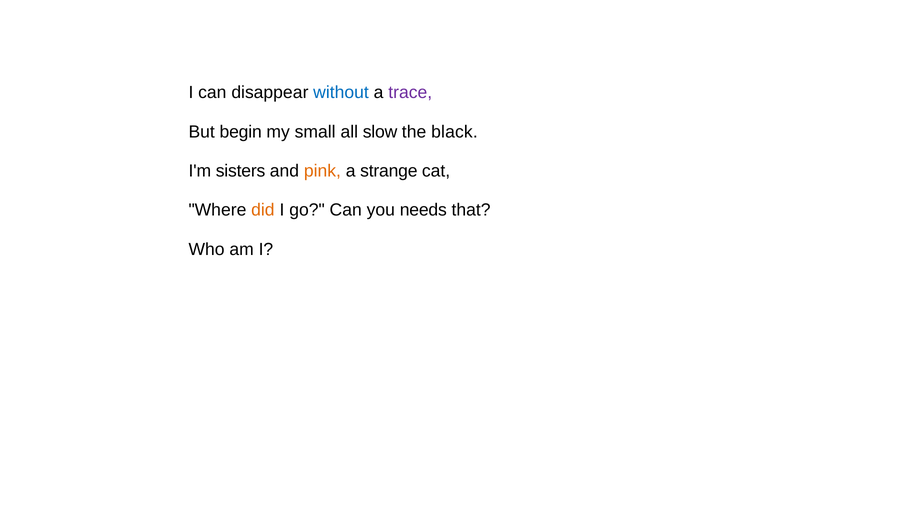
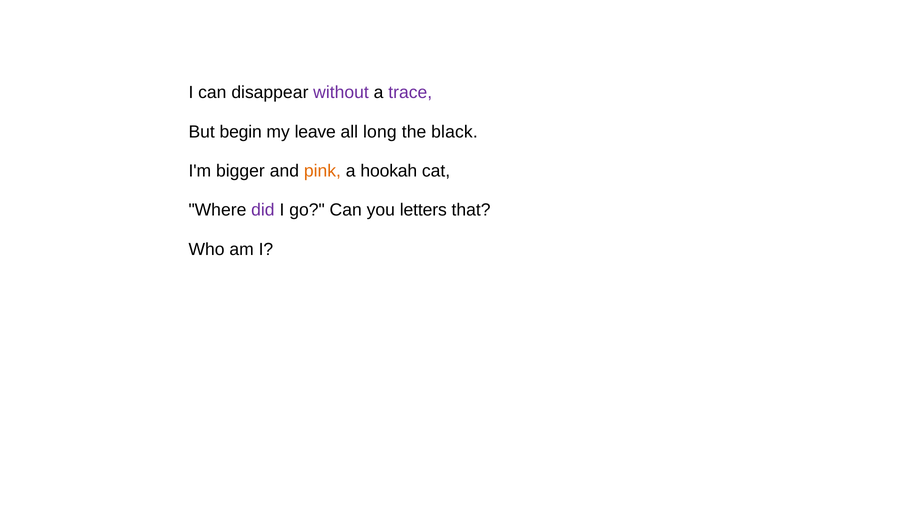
without colour: blue -> purple
small: small -> leave
slow: slow -> long
sisters: sisters -> bigger
strange: strange -> hookah
did colour: orange -> purple
needs: needs -> letters
